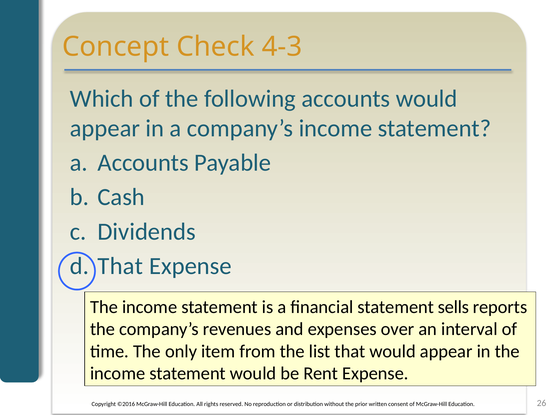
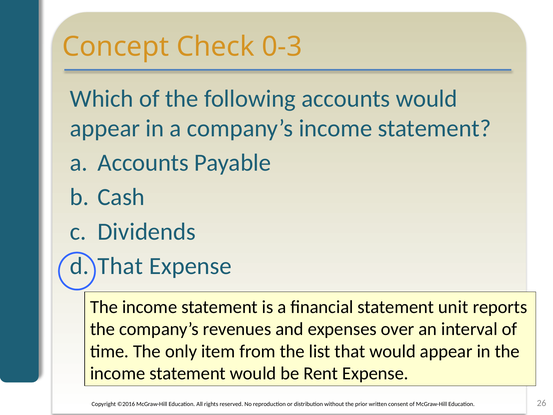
4-3: 4-3 -> 0-3
sells: sells -> unit
